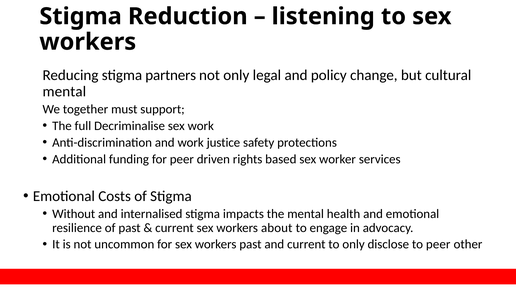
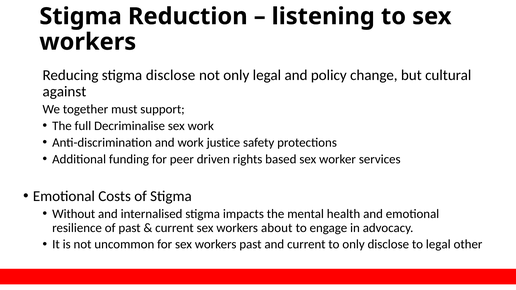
stigma partners: partners -> disclose
mental at (64, 92): mental -> against
to peer: peer -> legal
